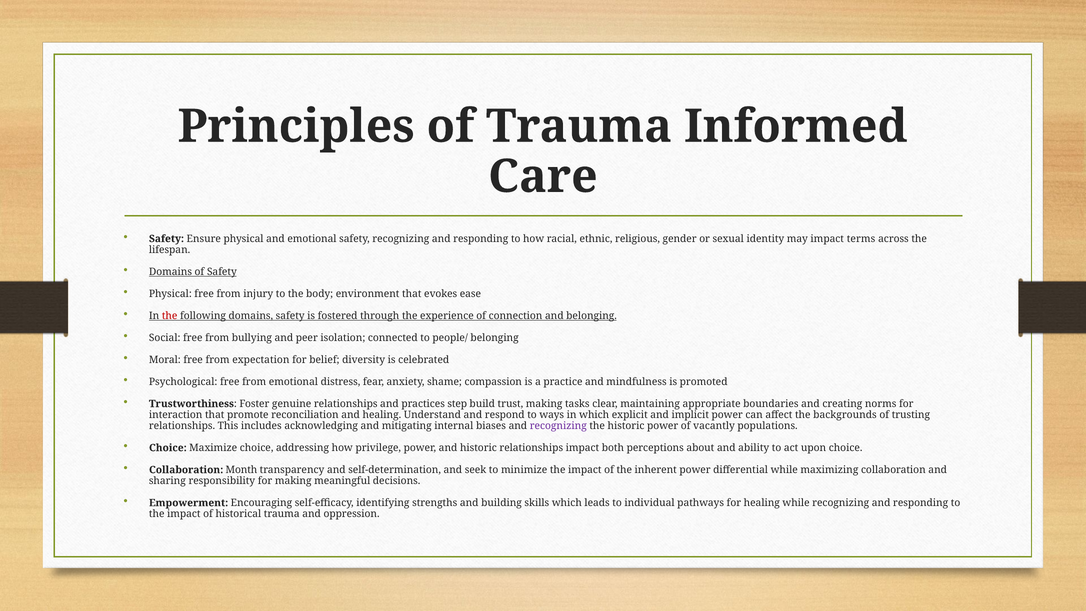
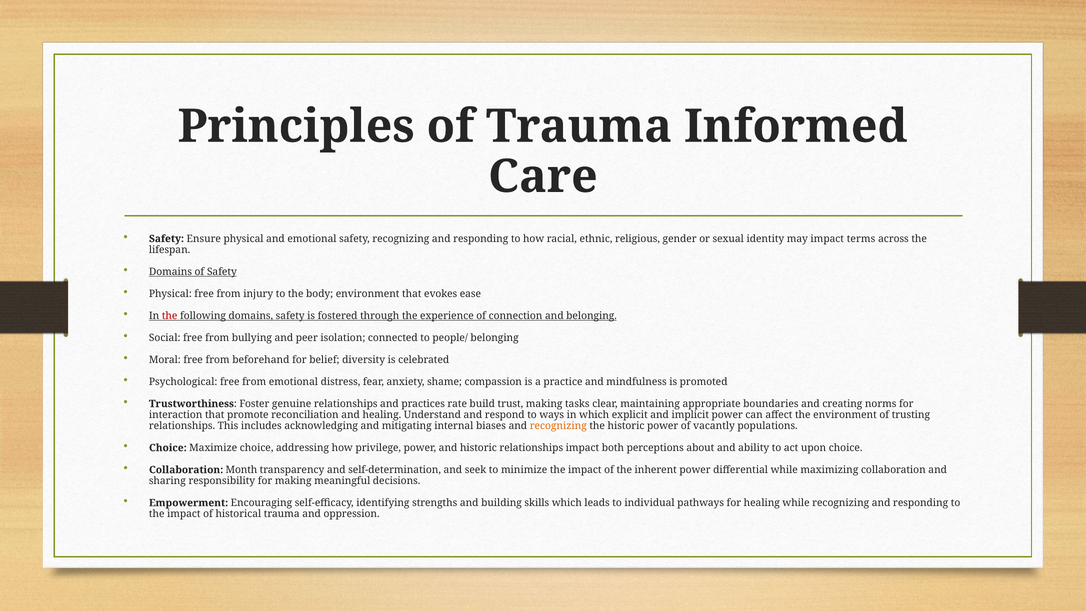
expectation: expectation -> beforehand
step: step -> rate
the backgrounds: backgrounds -> environment
recognizing at (558, 426) colour: purple -> orange
